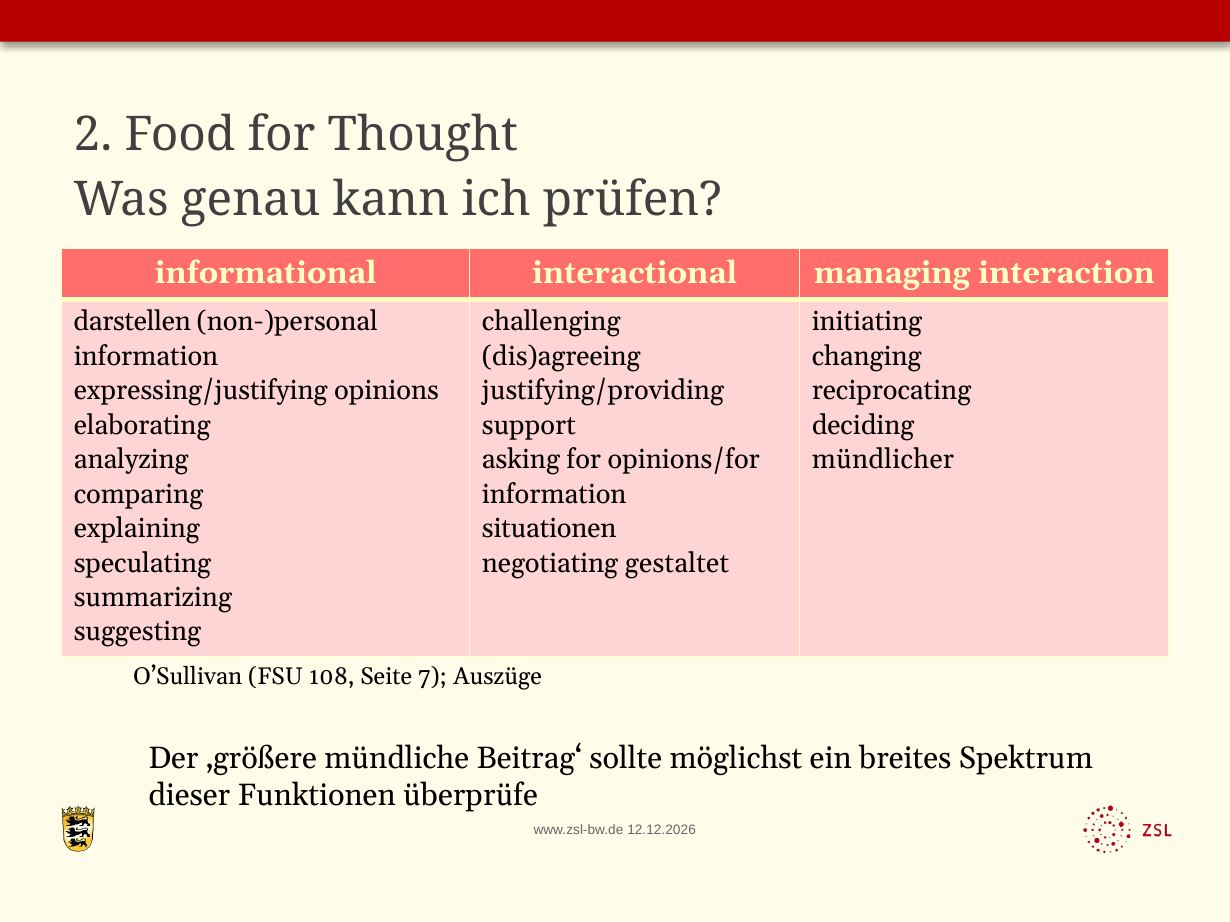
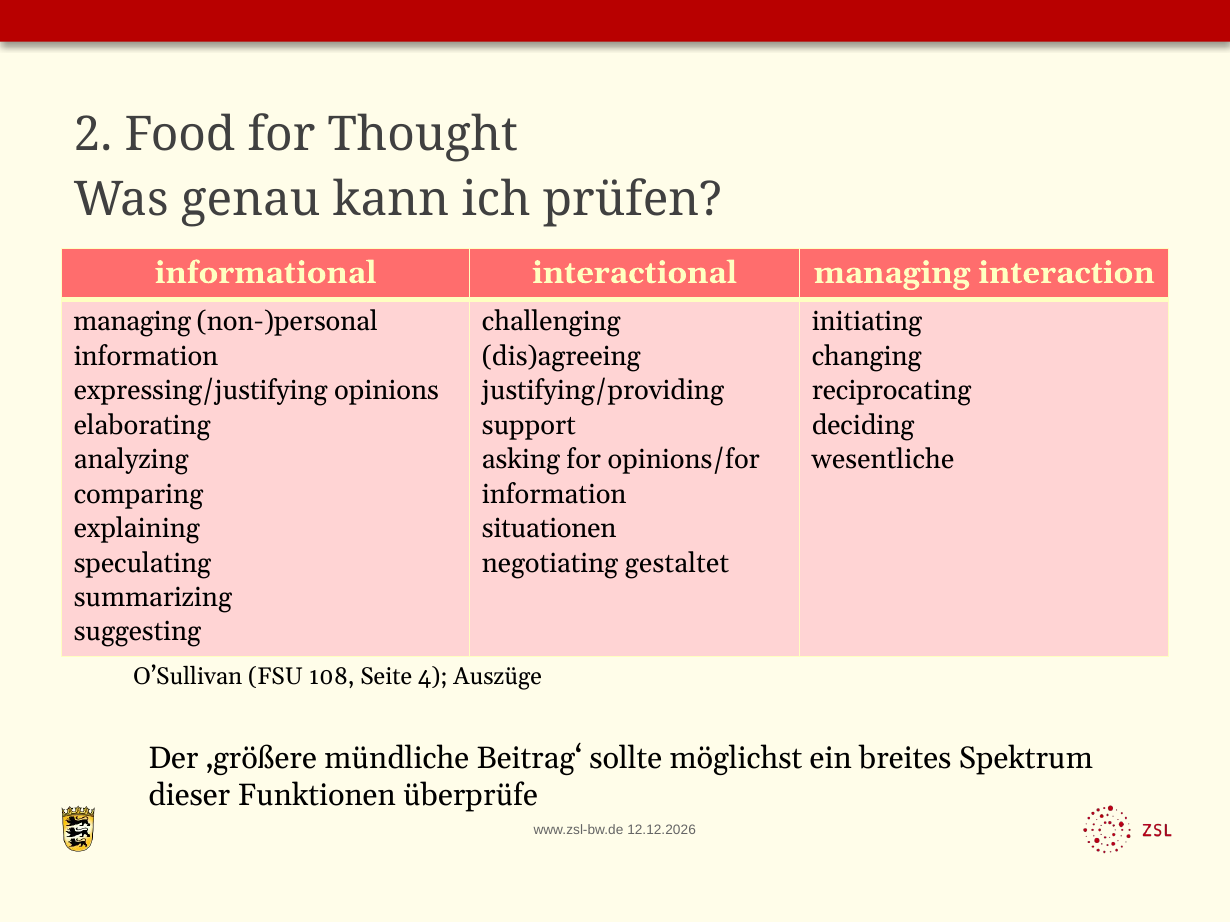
darstellen at (132, 322): darstellen -> managing
mündlicher: mündlicher -> wesentliche
7: 7 -> 4
